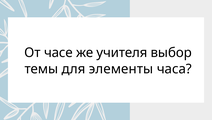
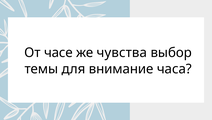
учителя: учителя -> чувства
элементы: элементы -> внимание
